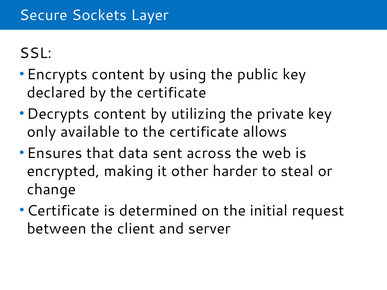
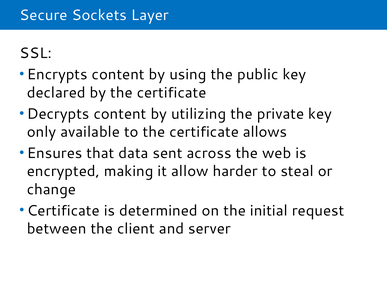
other: other -> allow
